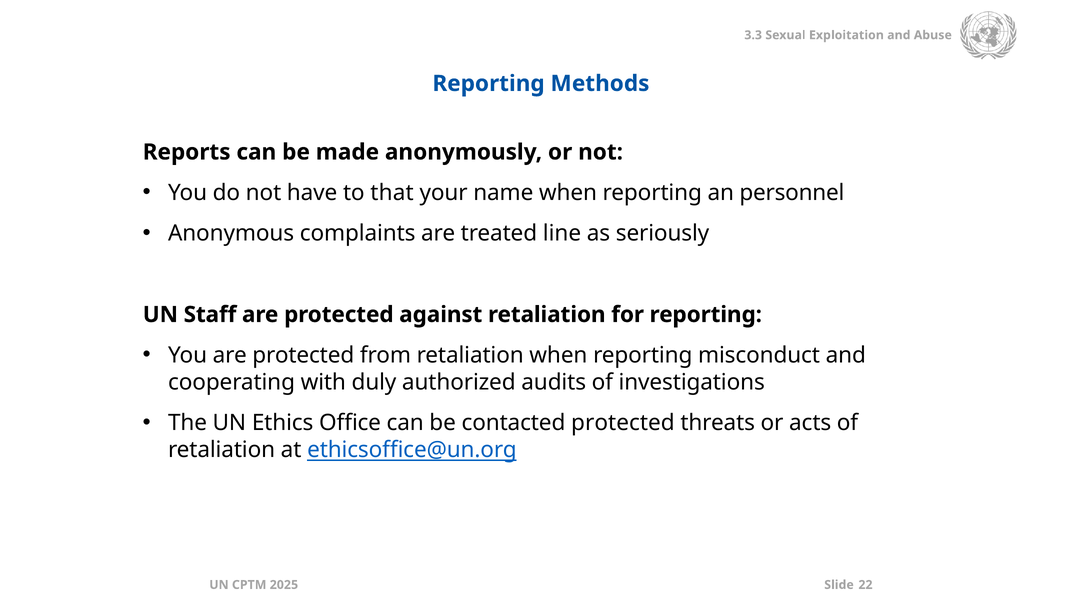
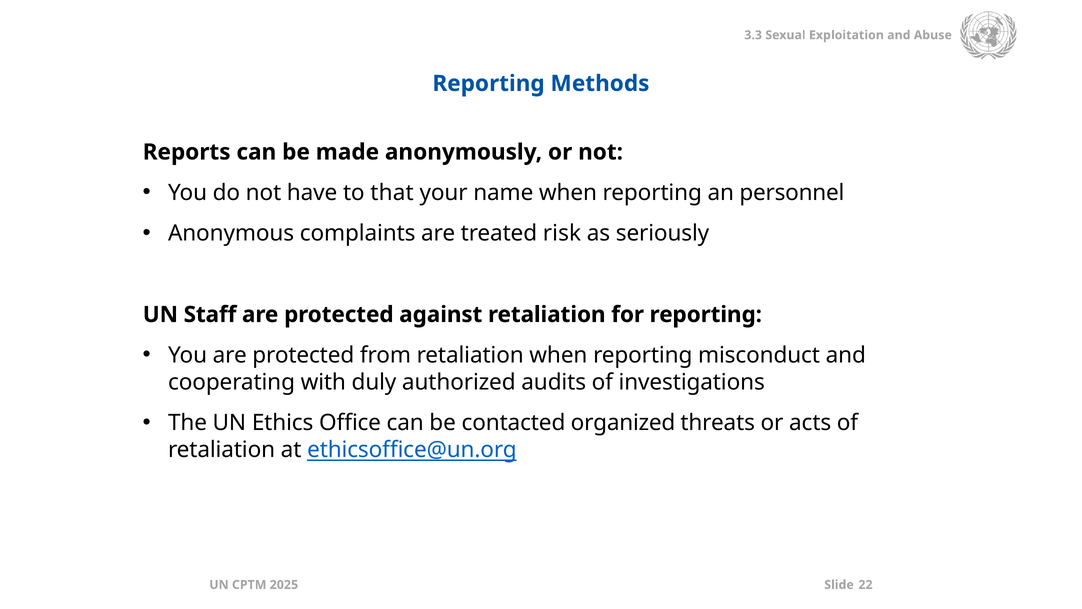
line: line -> risk
contacted protected: protected -> organized
